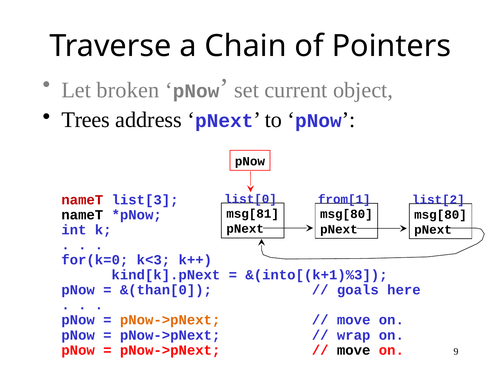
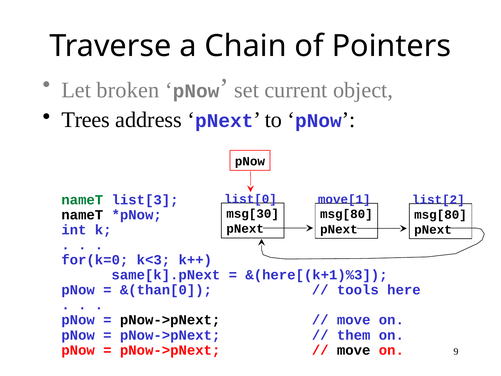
nameT at (82, 200) colour: red -> green
from[1: from[1 -> move[1
msg[81: msg[81 -> msg[30
kind[k].pNext: kind[k].pNext -> same[k].pNext
&(into[(k+1)%3: &(into[(k+1)%3 -> &(here[(k+1)%3
goals: goals -> tools
pNow->pNext at (170, 320) colour: orange -> black
wrap: wrap -> them
